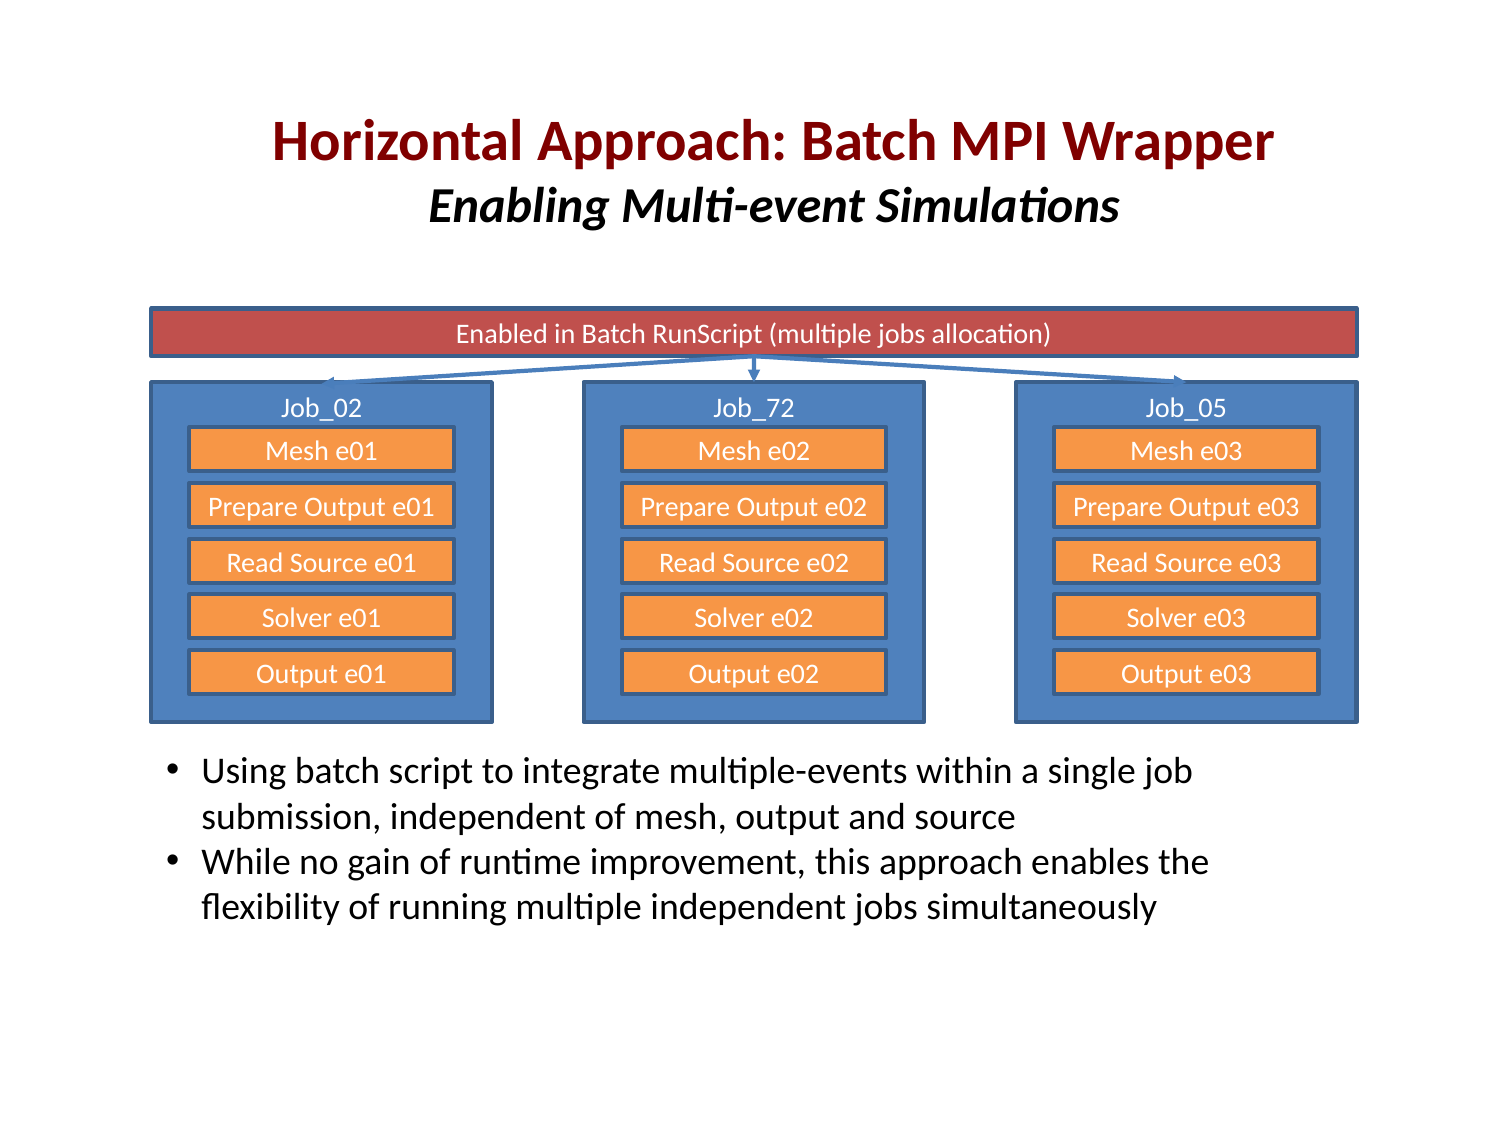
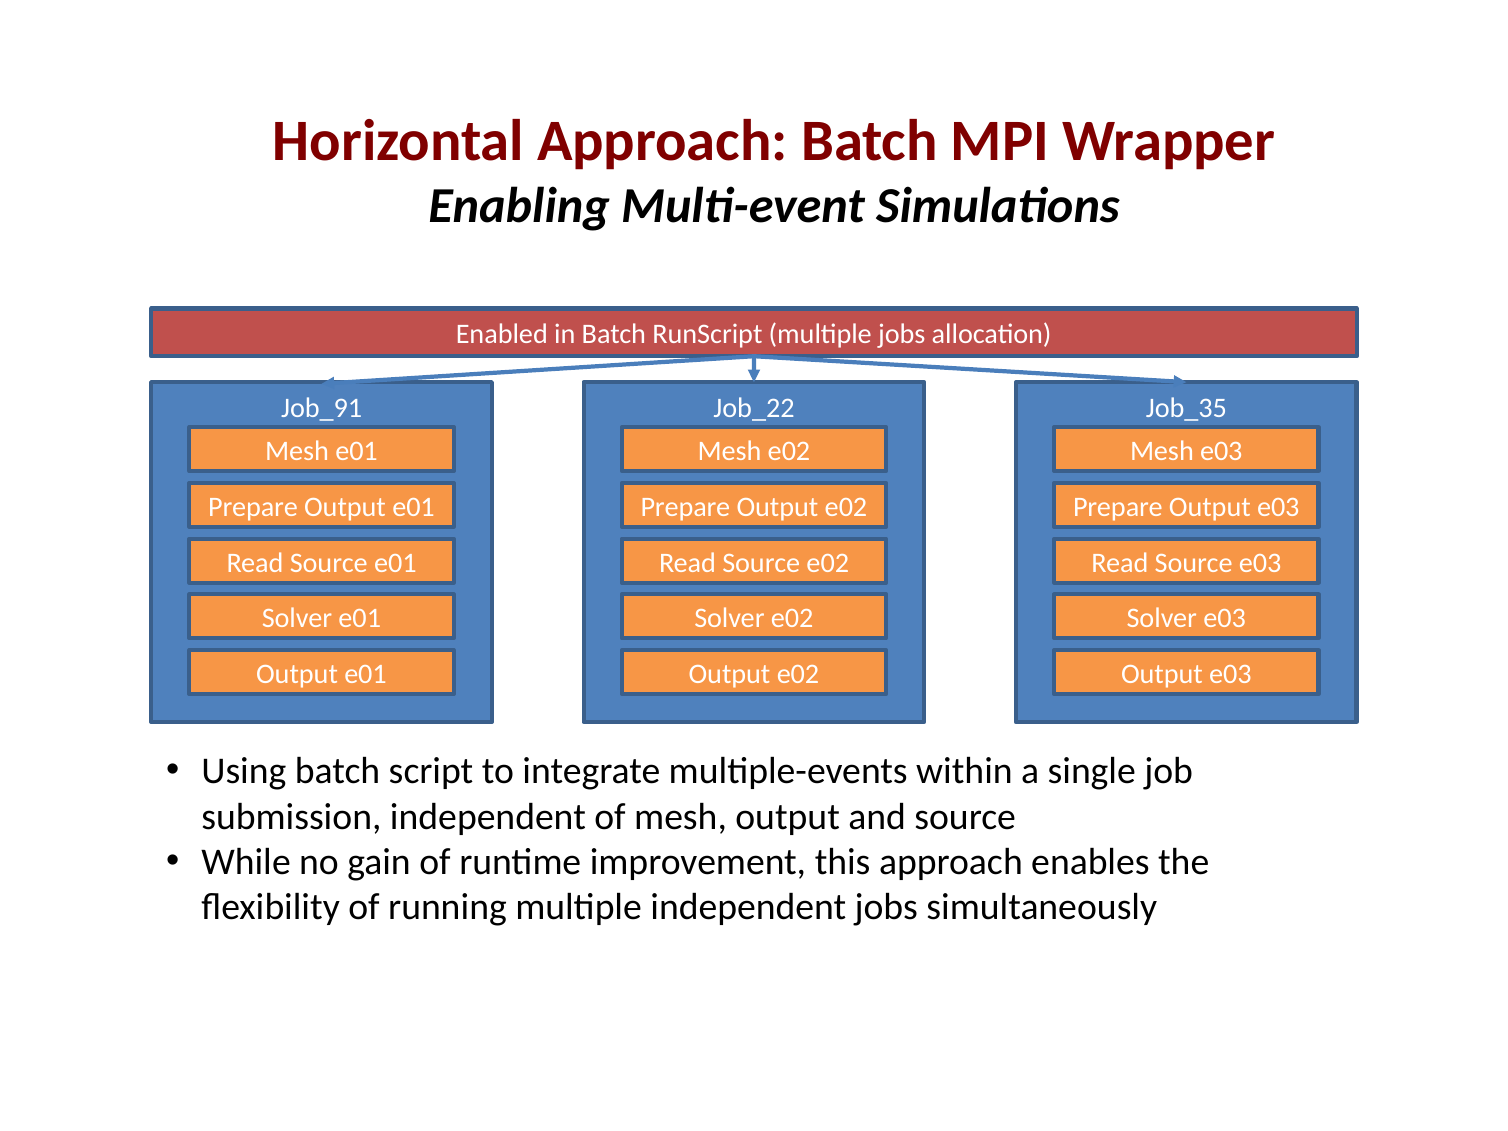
Job_02: Job_02 -> Job_91
Job_72: Job_72 -> Job_22
Job_05: Job_05 -> Job_35
